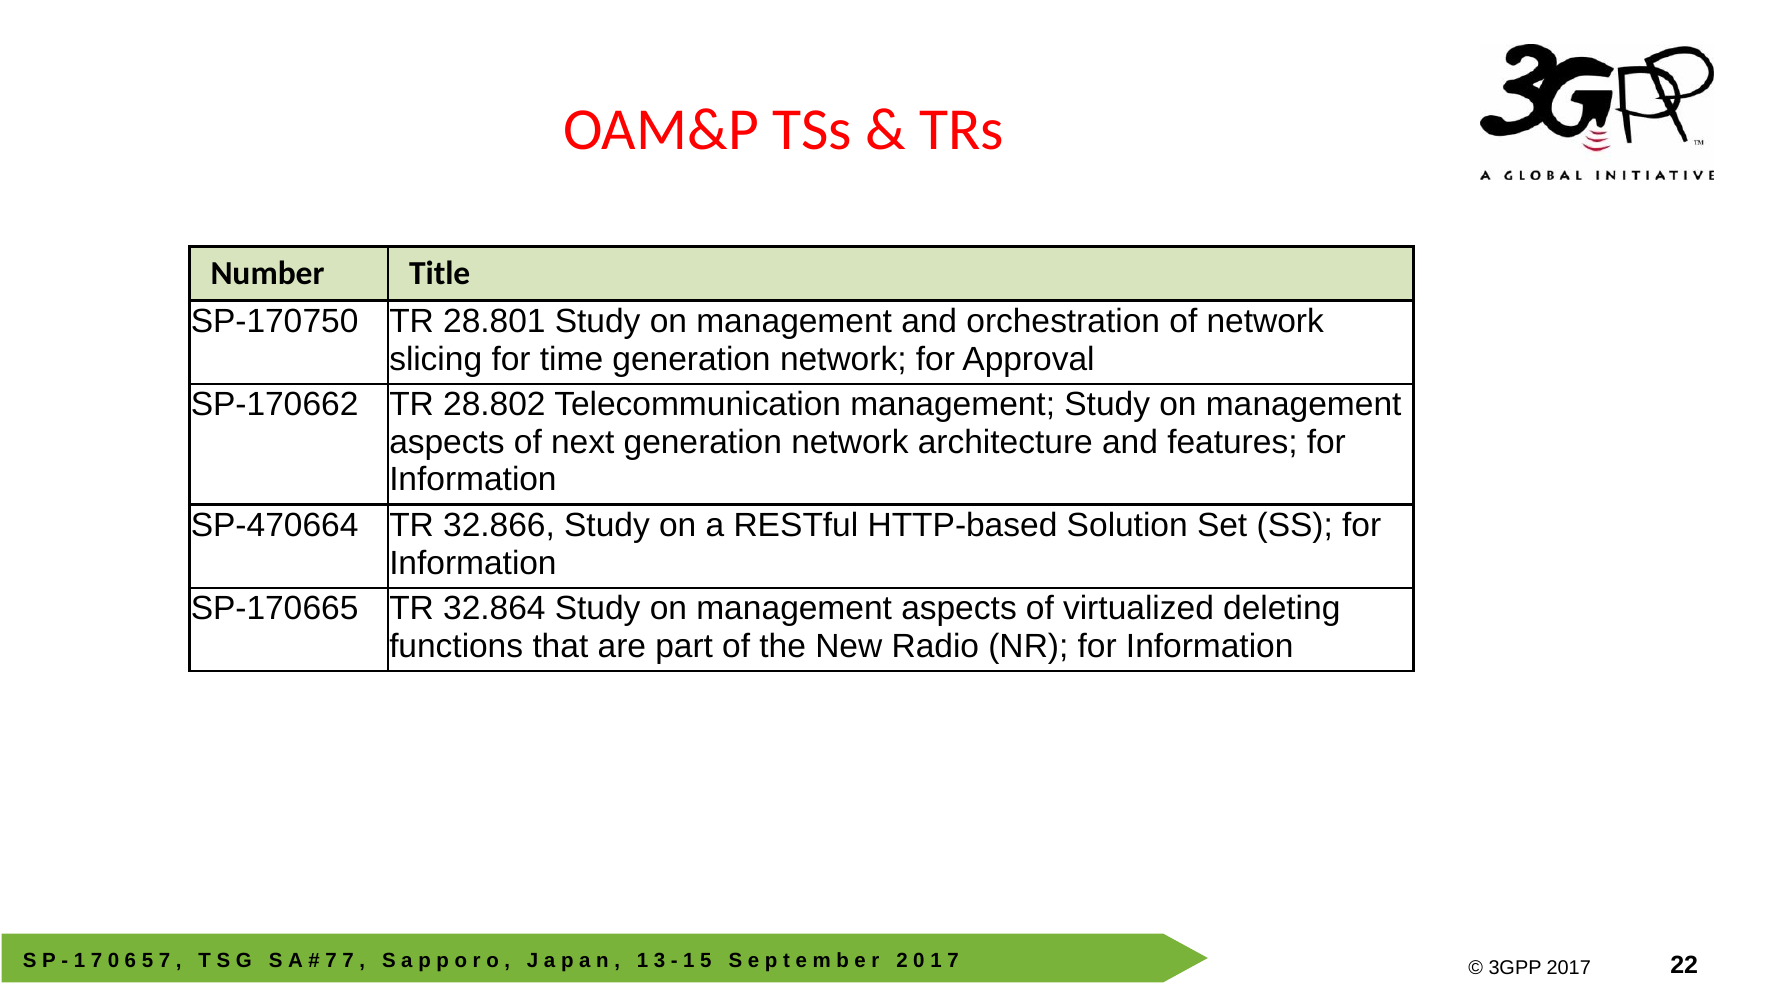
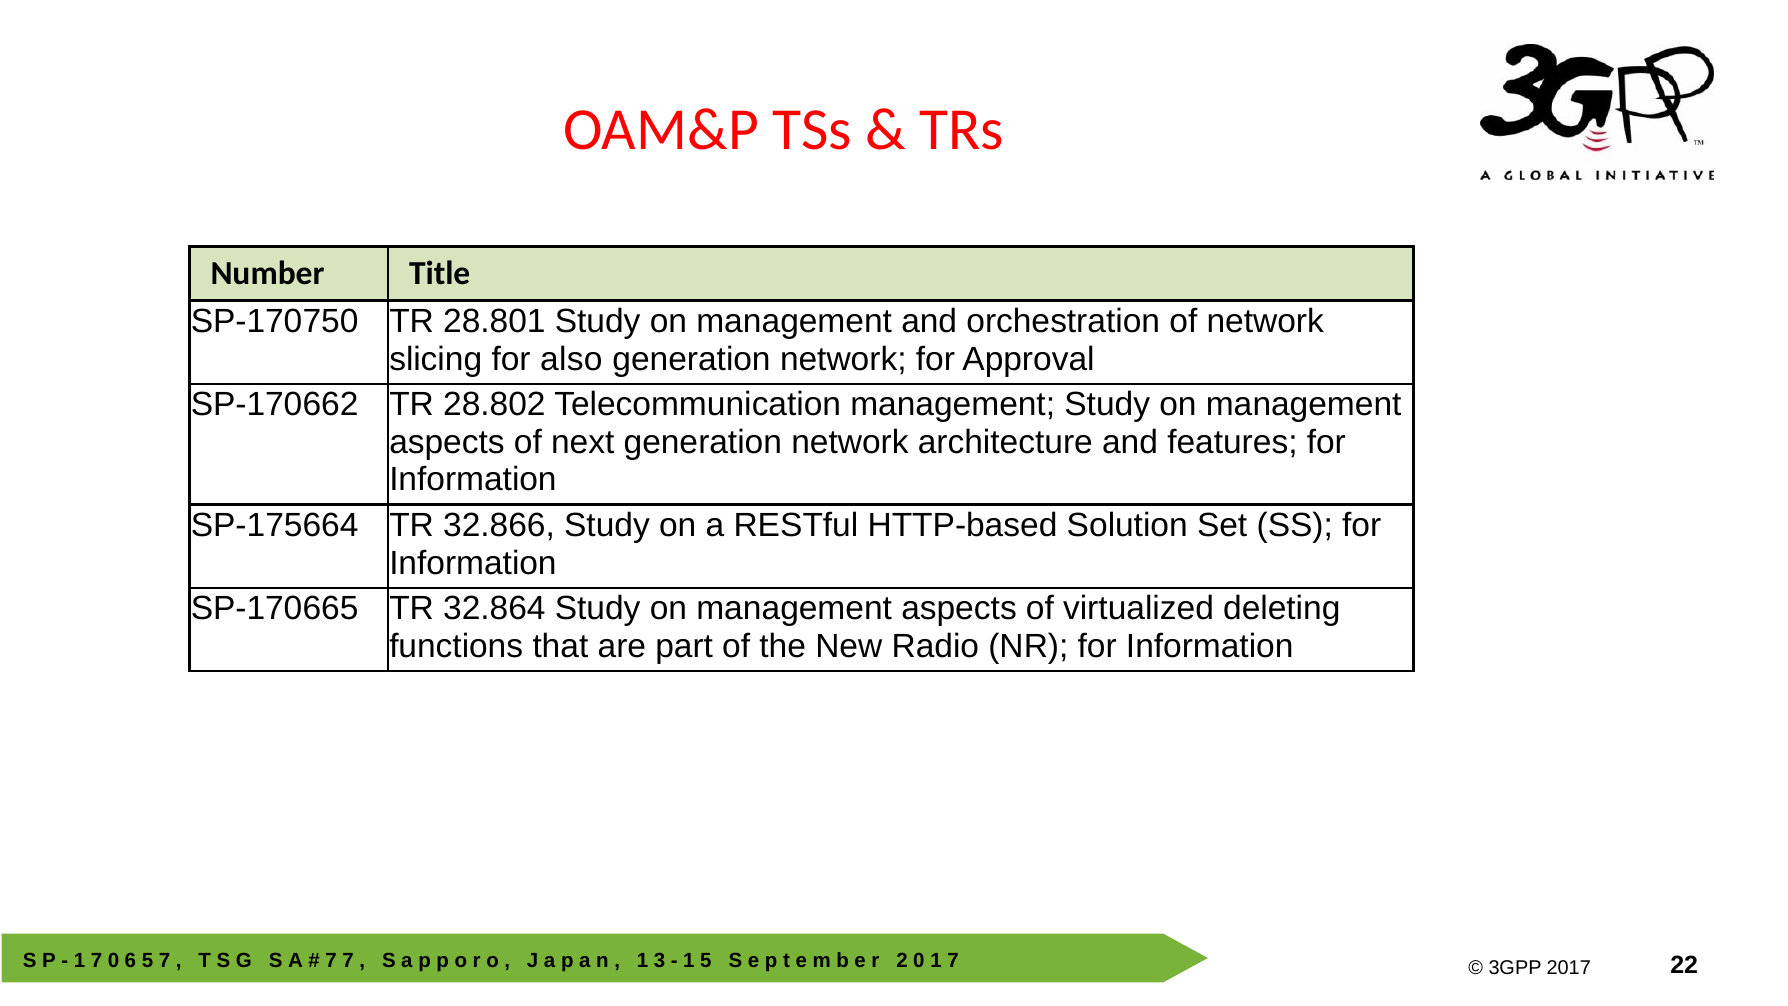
time: time -> also
SP-470664: SP-470664 -> SP-175664
